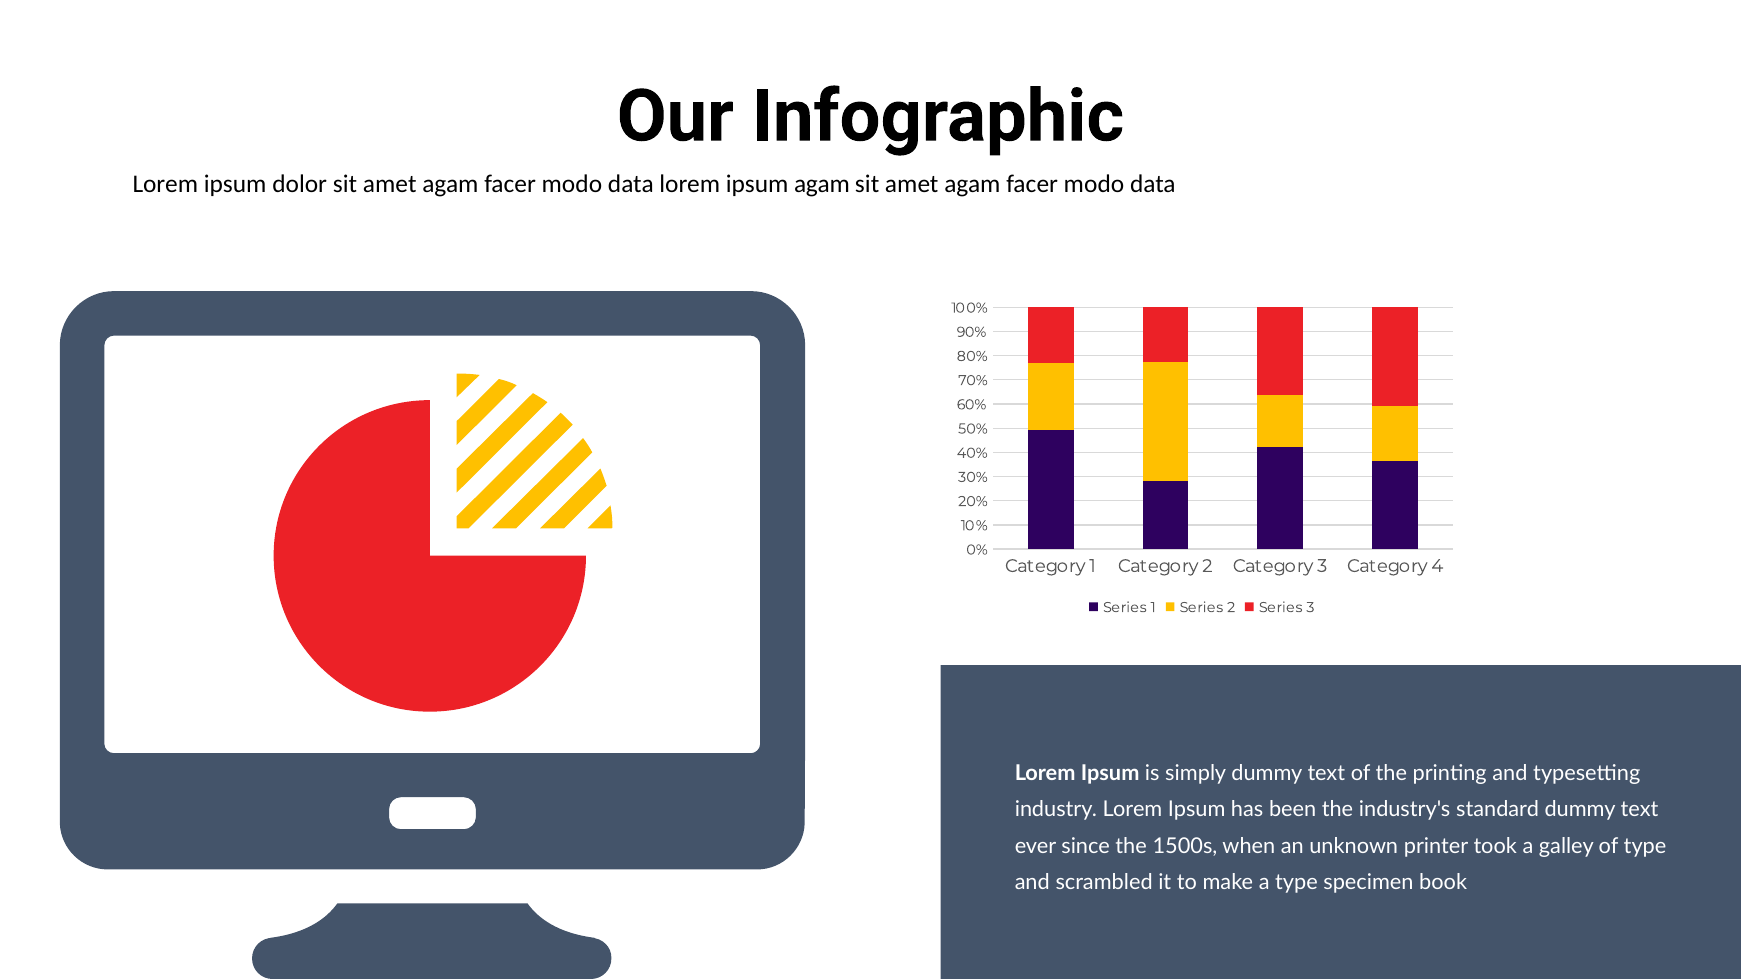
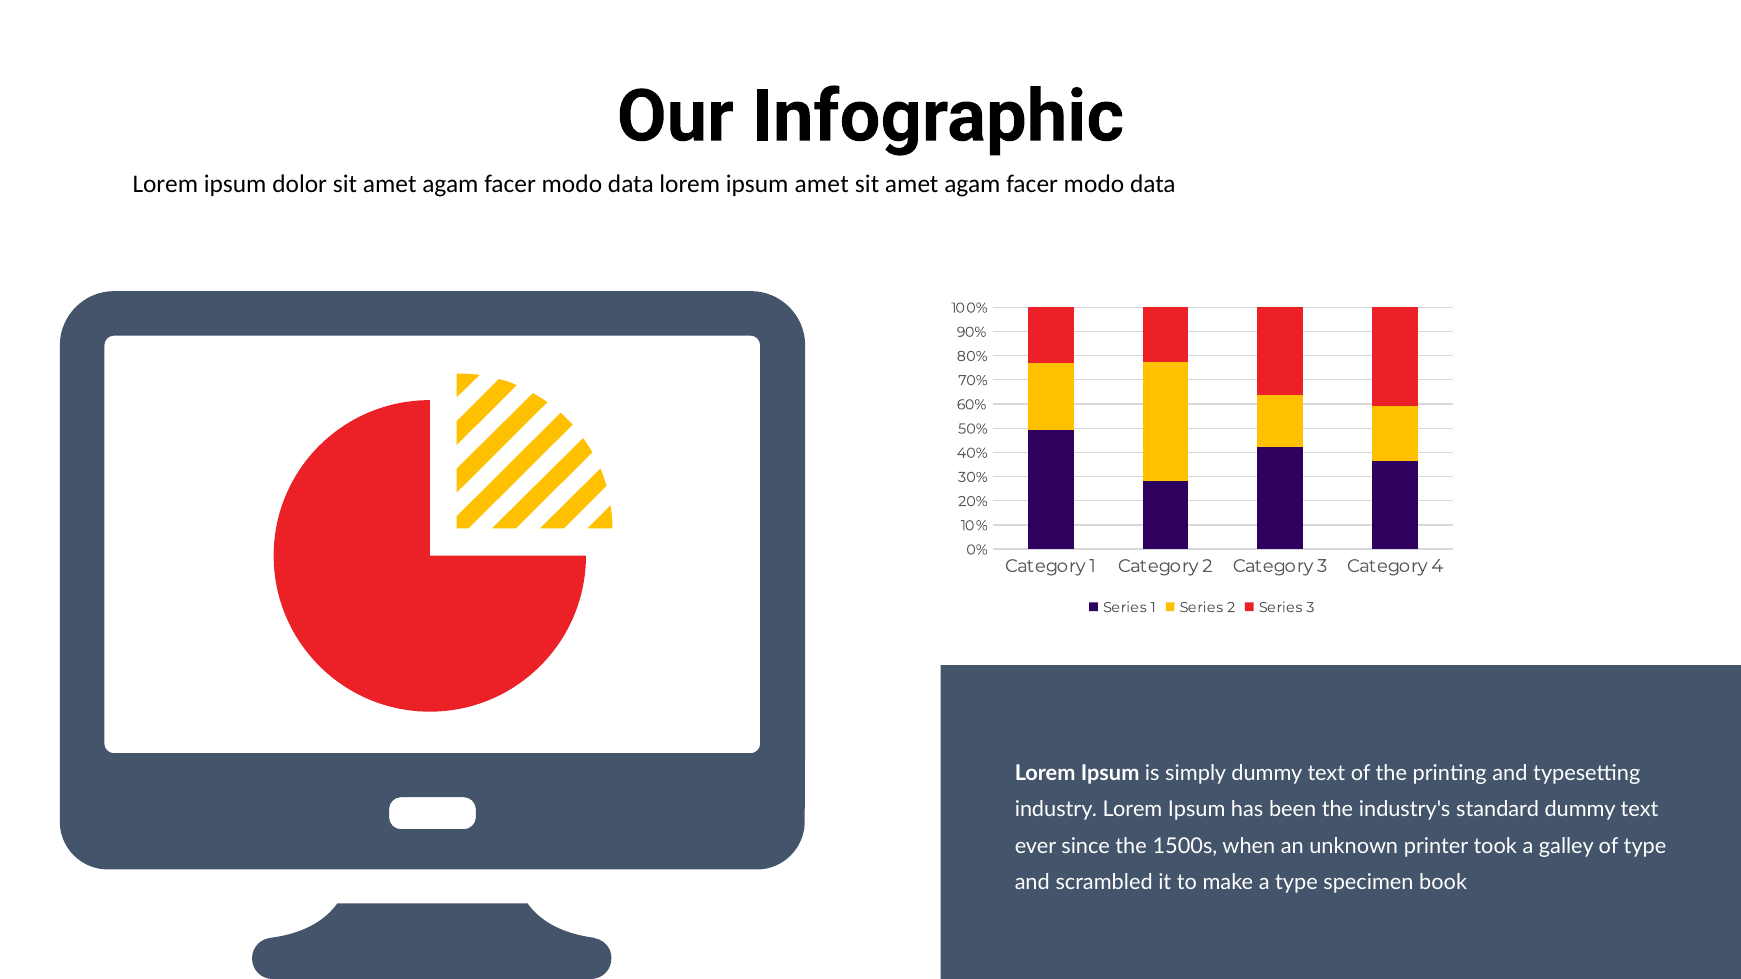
ipsum agam: agam -> amet
